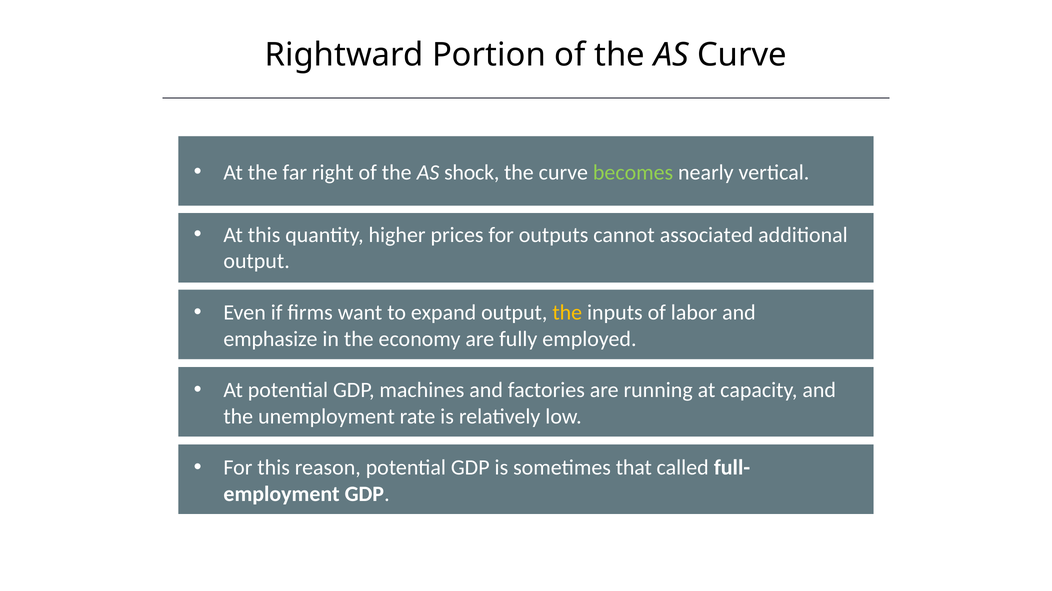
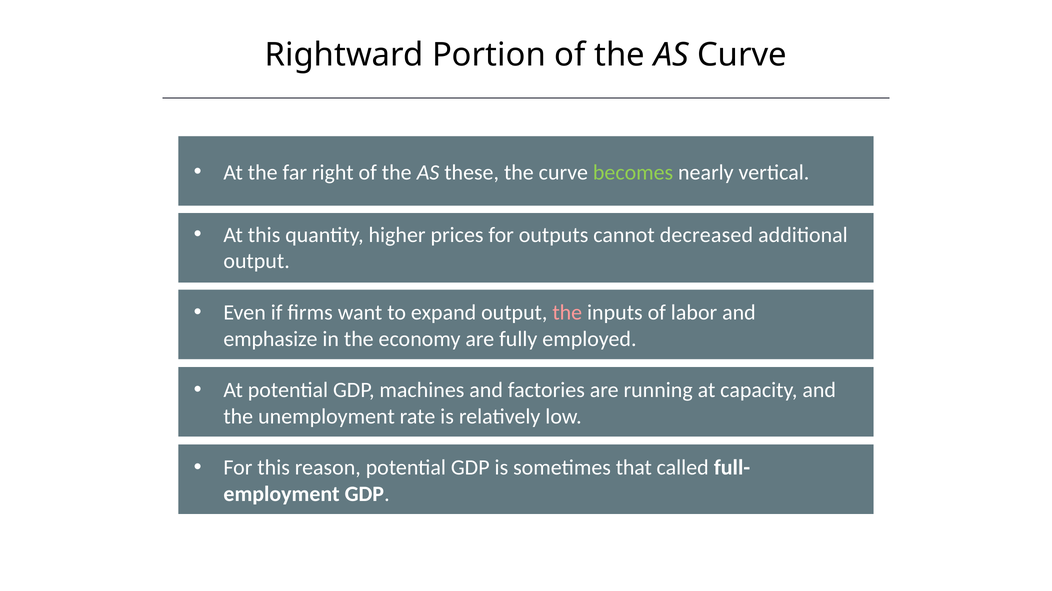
shock: shock -> these
associated: associated -> decreased
the at (567, 313) colour: yellow -> pink
